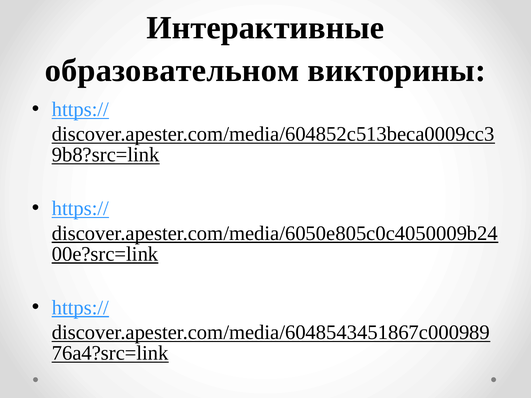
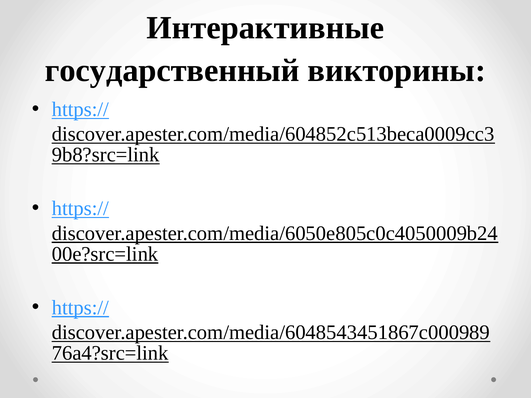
образовательном: образовательном -> государственный
